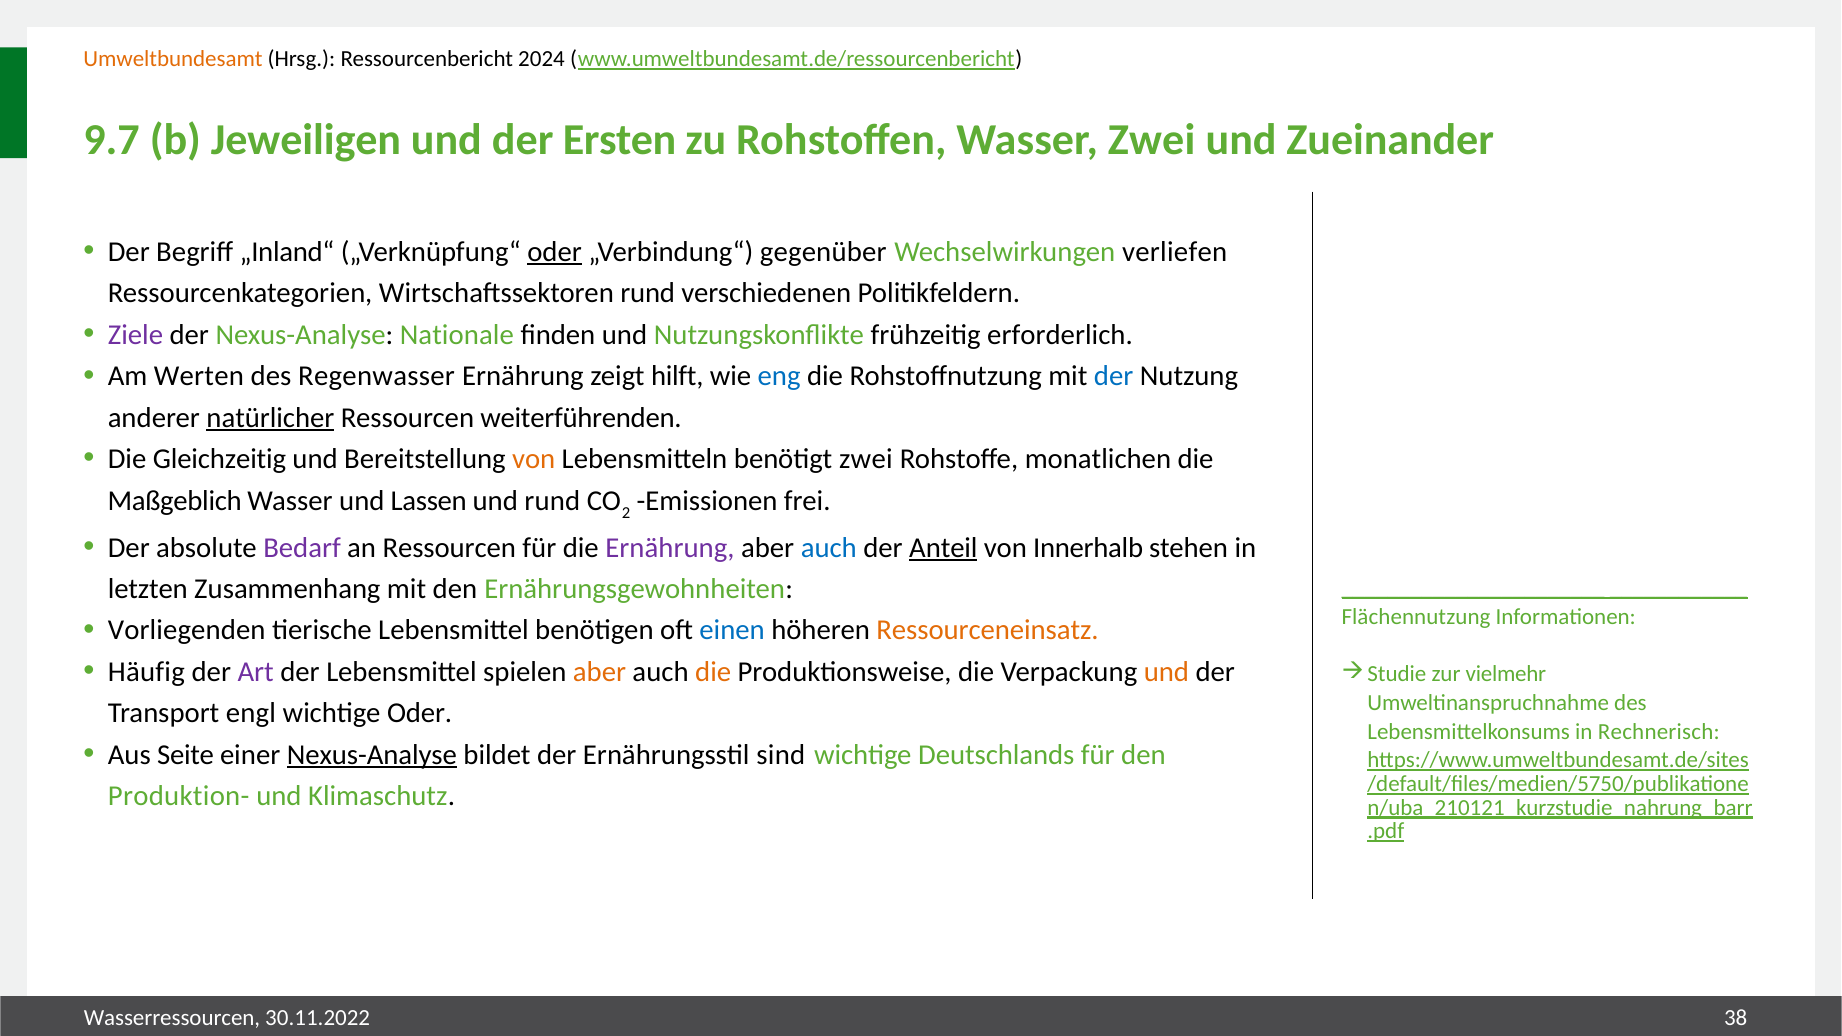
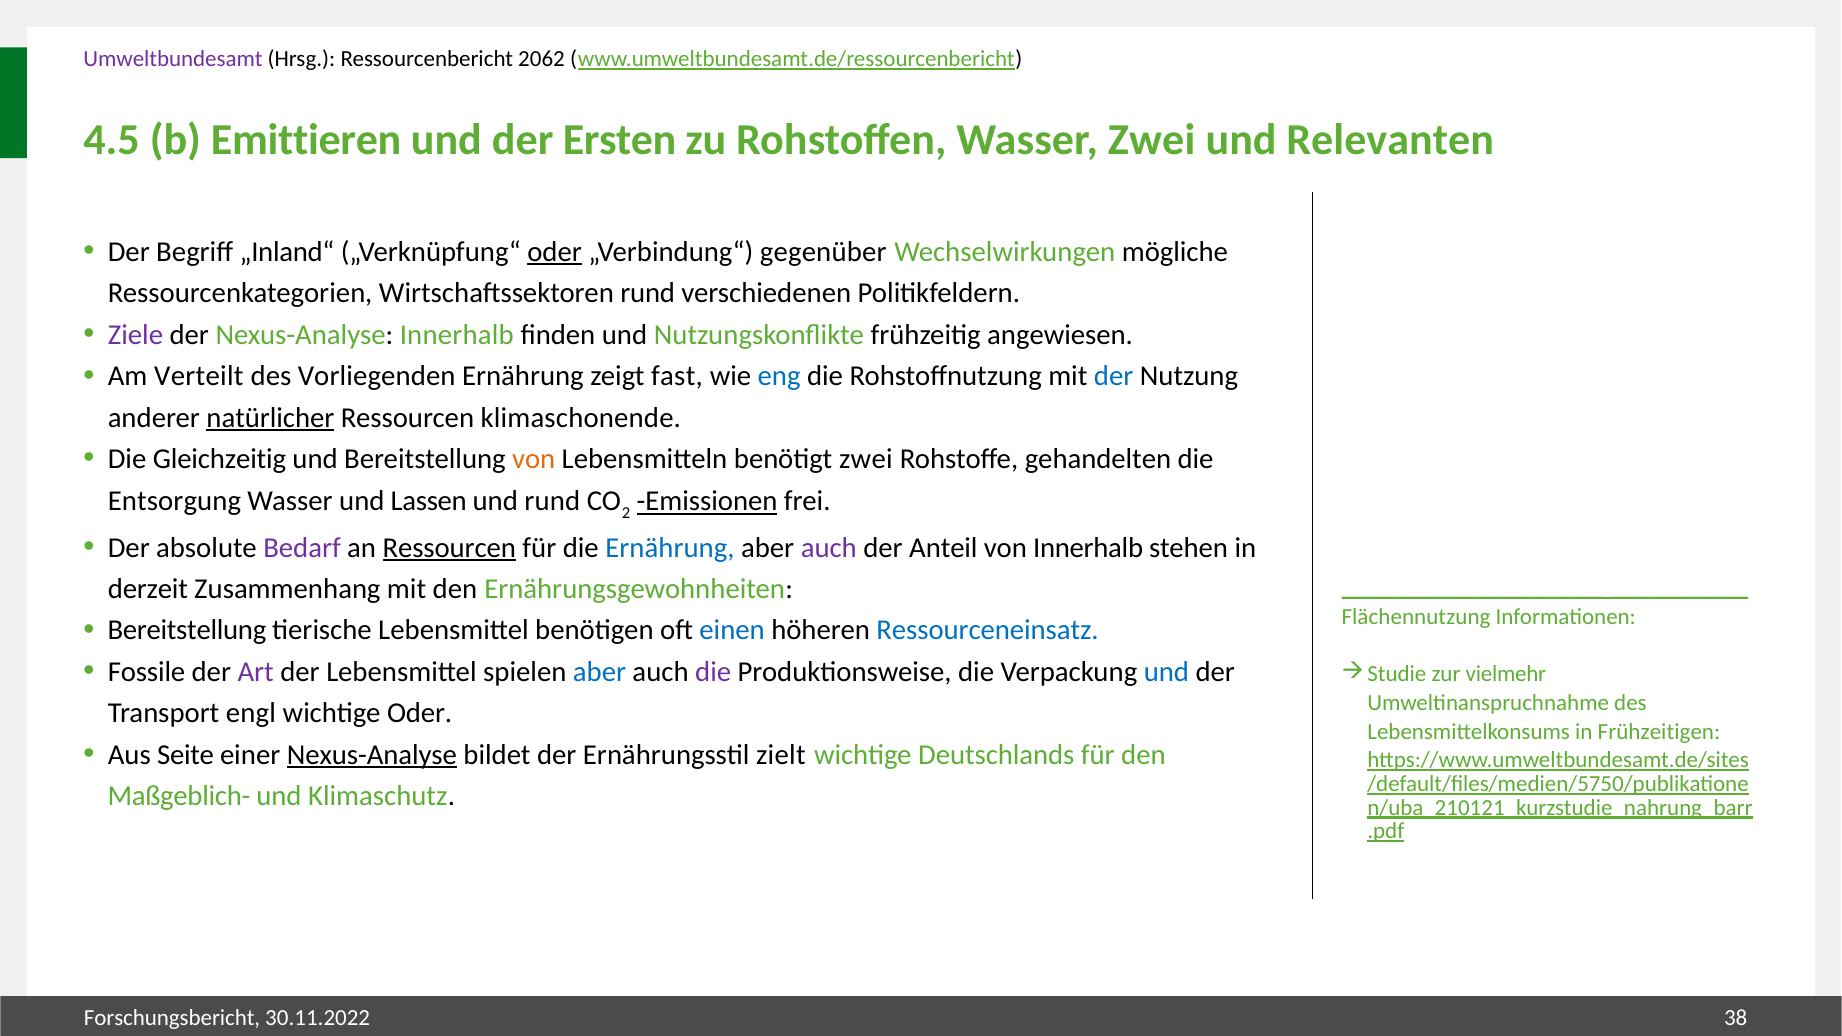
Umweltbundesamt colour: orange -> purple
2024: 2024 -> 2062
9.7: 9.7 -> 4.5
Jeweiligen: Jeweiligen -> Emittieren
Zueinander: Zueinander -> Relevanten
verliefen: verliefen -> mögliche
Nexus-Analyse Nationale: Nationale -> Innerhalb
erforderlich: erforderlich -> angewiesen
Werten: Werten -> Verteilt
Regenwasser: Regenwasser -> Vorliegenden
hilft: hilft -> fast
weiterführenden: weiterführenden -> klimaschonende
monatlichen: monatlichen -> gehandelten
Maßgeblich: Maßgeblich -> Entsorgung
Emissionen underline: none -> present
Ressourcen at (449, 548) underline: none -> present
Ernährung at (670, 548) colour: purple -> blue
auch at (829, 548) colour: blue -> purple
Anteil underline: present -> none
letzten: letzten -> derzeit
Vorliegenden at (187, 631): Vorliegenden -> Bereitstellung
Ressourceneinsatz colour: orange -> blue
Häufig: Häufig -> Fossile
aber at (600, 672) colour: orange -> blue
die at (713, 672) colour: orange -> purple
und at (1166, 672) colour: orange -> blue
Rechnerisch: Rechnerisch -> Frühzeitigen
sind: sind -> zielt
Produktion-: Produktion- -> Maßgeblich-
Wasserressourcen: Wasserressourcen -> Forschungsbericht
